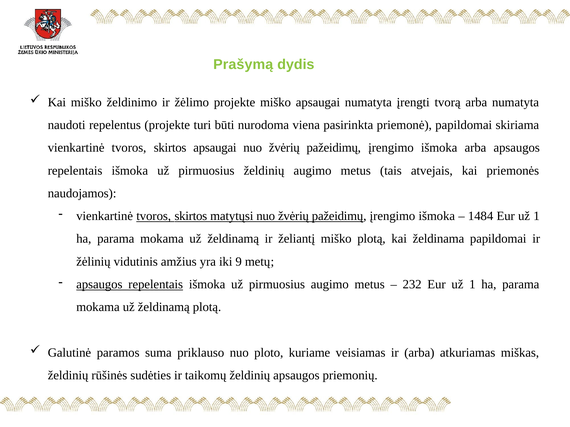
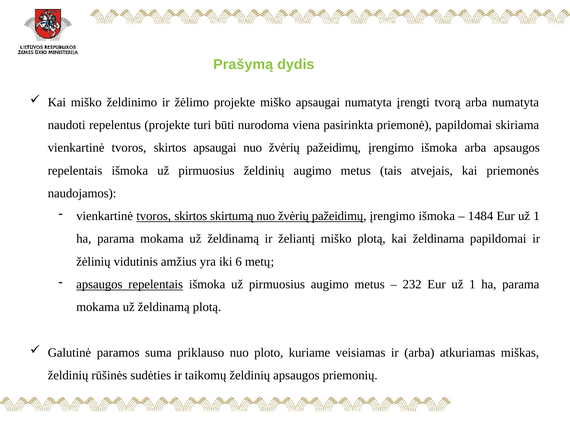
matytųsi: matytųsi -> skirtumą
9: 9 -> 6
